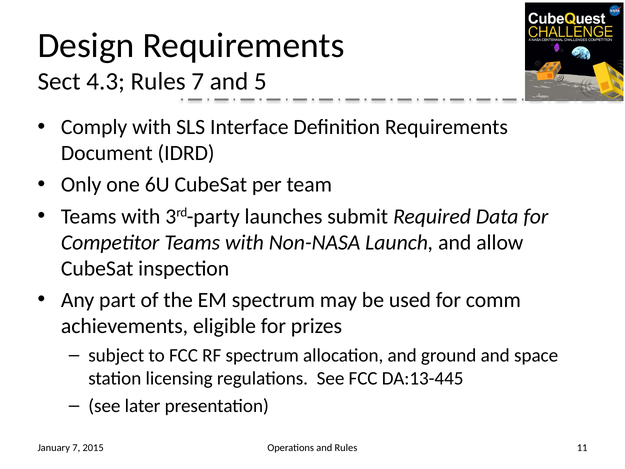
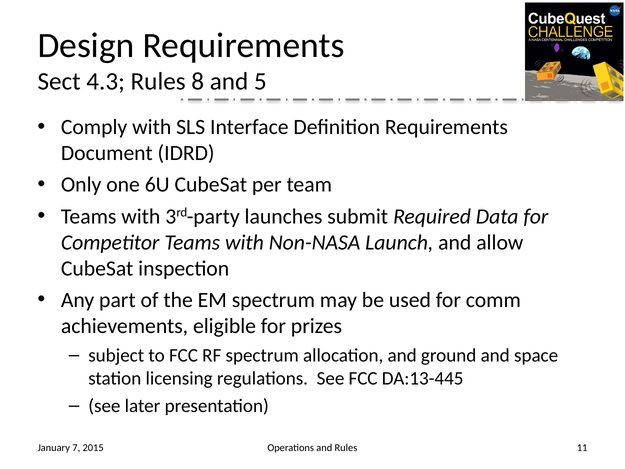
Rules 7: 7 -> 8
